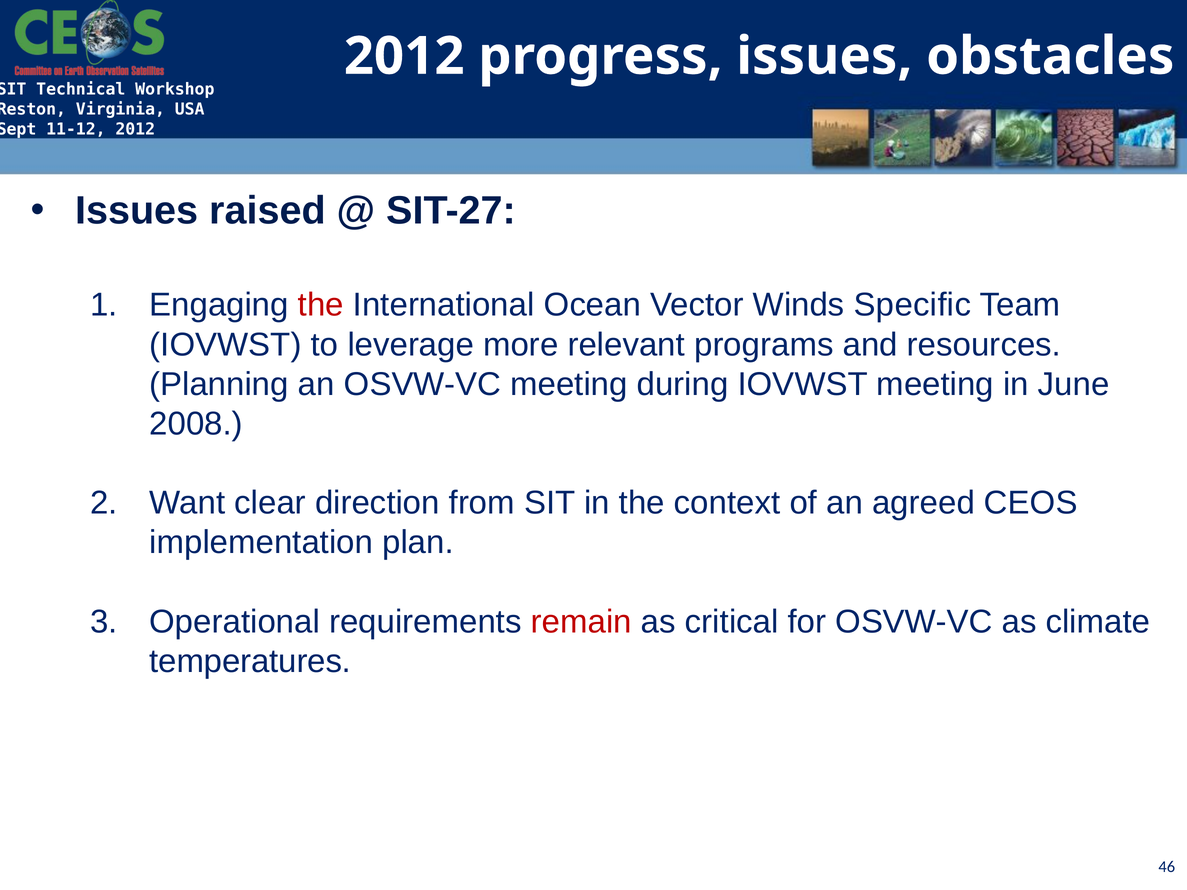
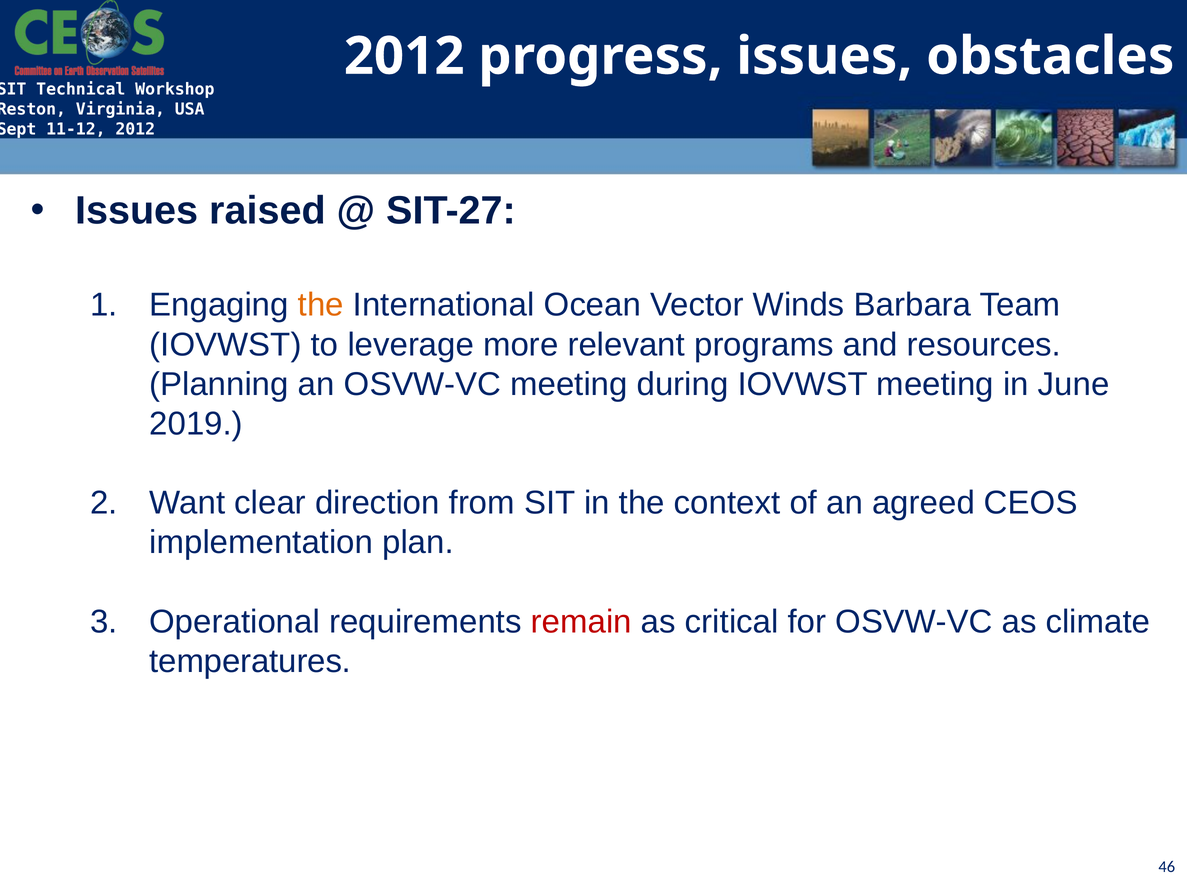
the at (321, 305) colour: red -> orange
Specific: Specific -> Barbara
2008: 2008 -> 2019
